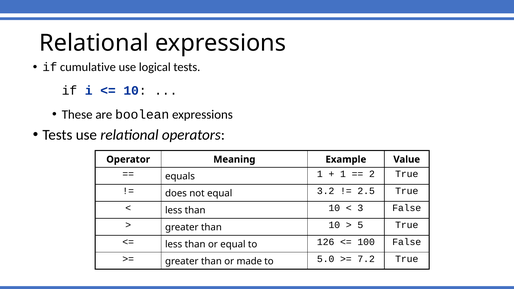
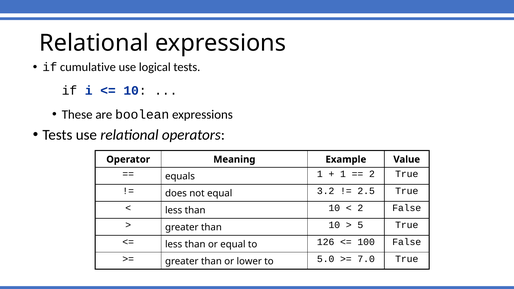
3 at (360, 208): 3 -> 2
made: made -> lower
7.2: 7.2 -> 7.0
